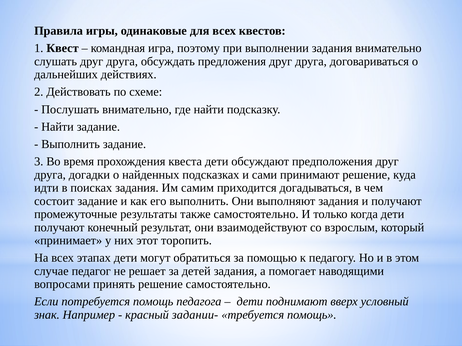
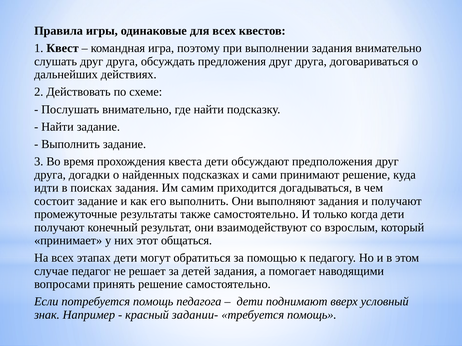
торопить: торопить -> общаться
